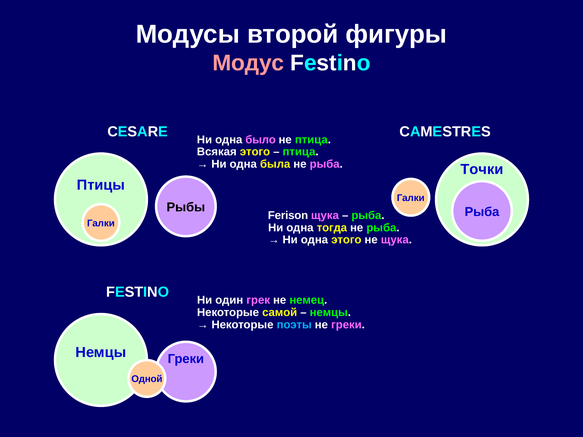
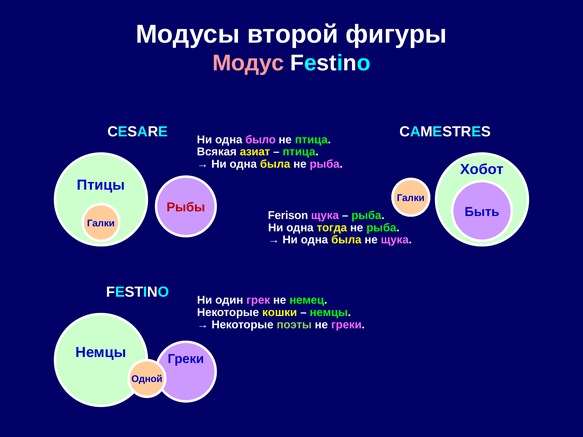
Всякая этого: этого -> азиат
Точки: Точки -> Хобот
Рыбы colour: black -> red
Рыба at (482, 212): Рыба -> Быть
этого at (346, 240): этого -> была
самой: самой -> кошки
поэты colour: light blue -> light green
